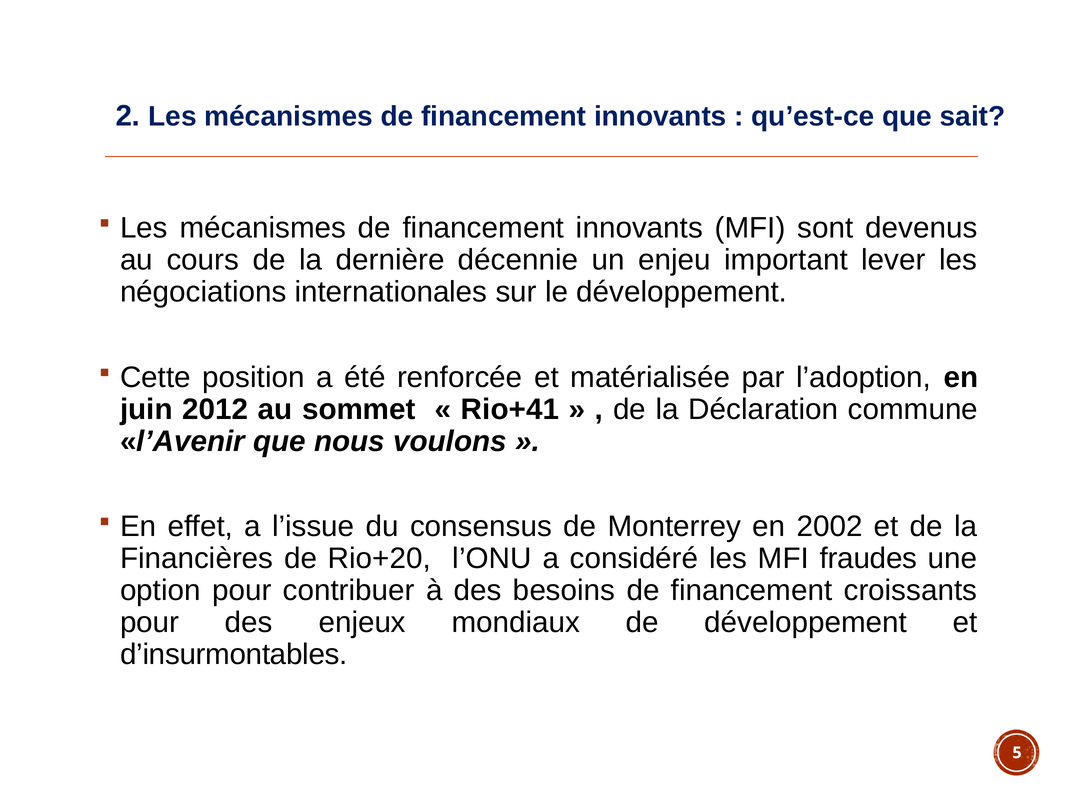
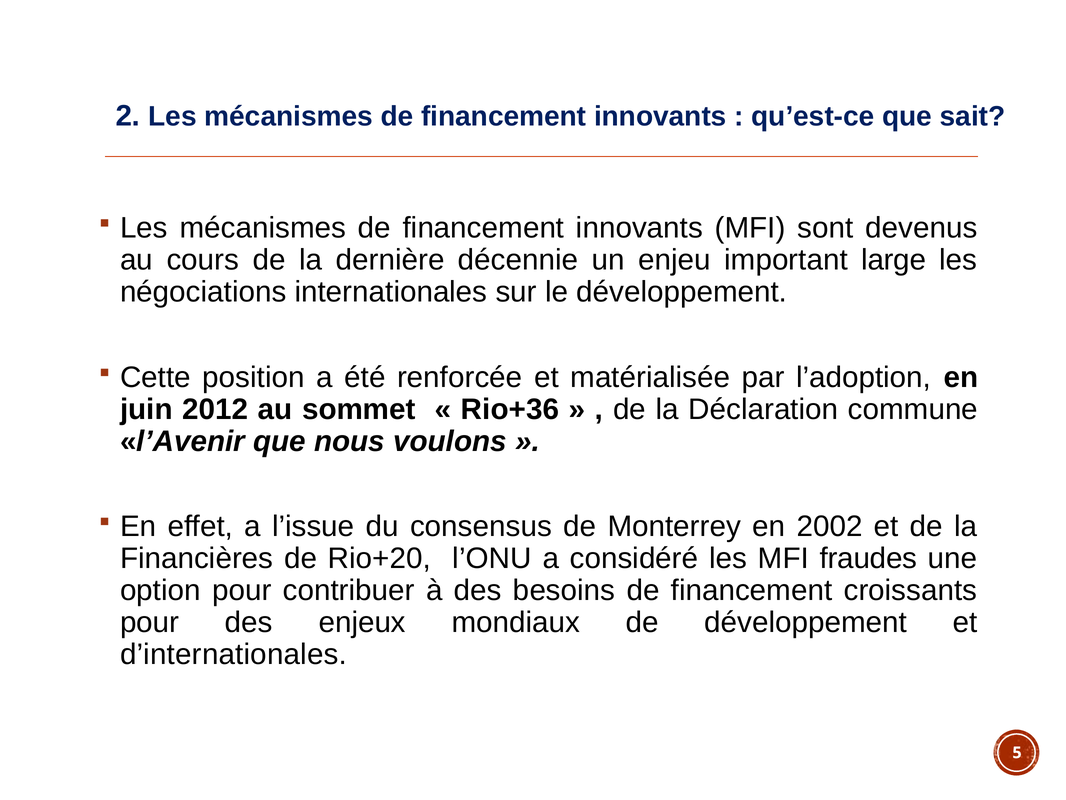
lever: lever -> large
Rio+41: Rio+41 -> Rio+36
d’insurmontables: d’insurmontables -> d’internationales
